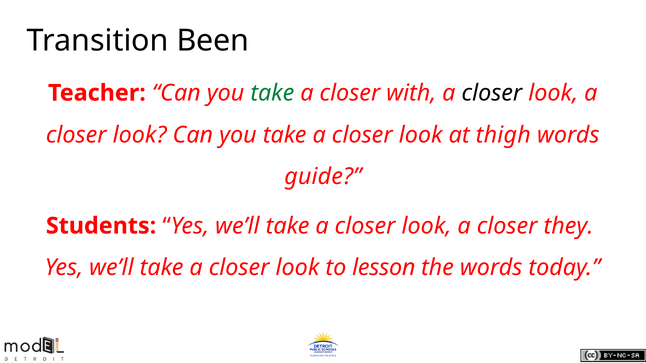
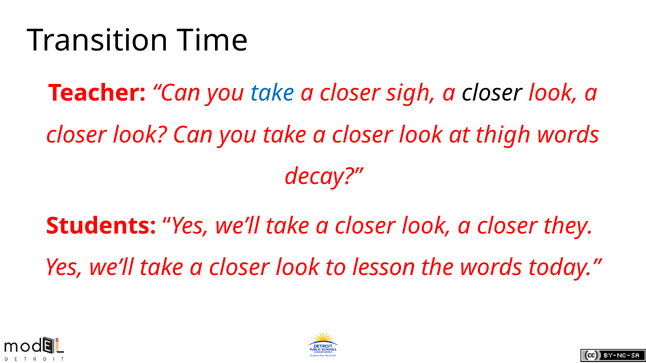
Been: Been -> Time
take at (272, 93) colour: green -> blue
with: with -> sigh
guide: guide -> decay
